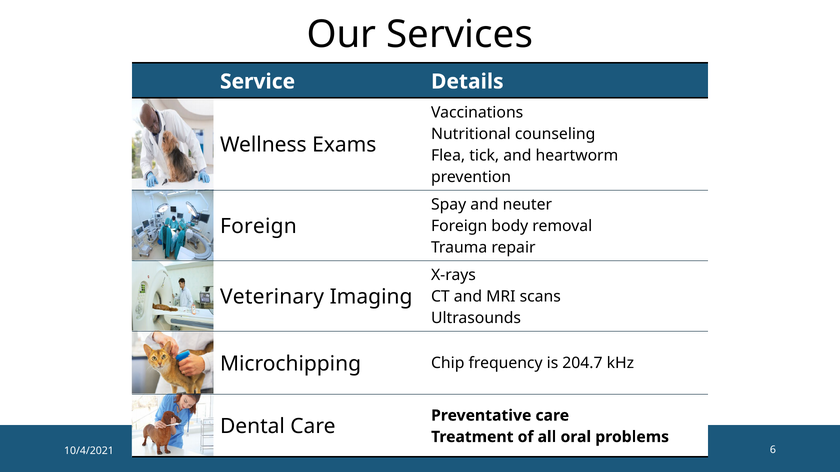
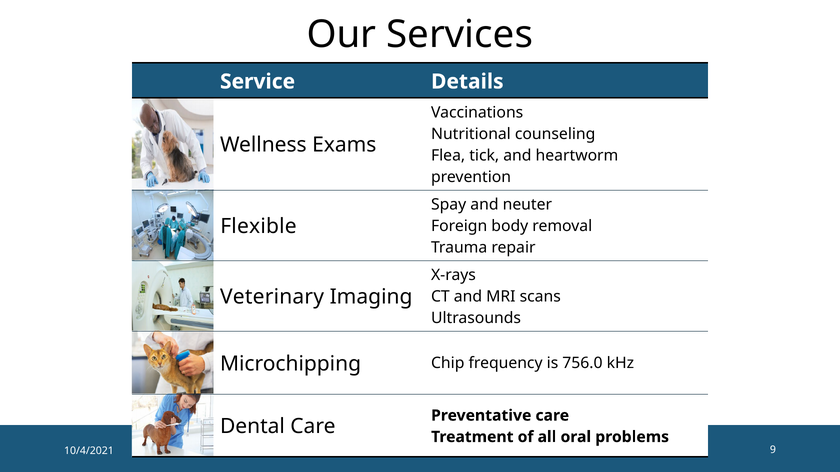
Foreign at (258, 227): Foreign -> Flexible
204.7: 204.7 -> 756.0
6: 6 -> 9
